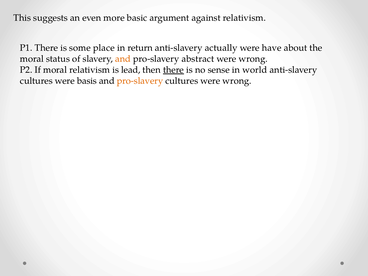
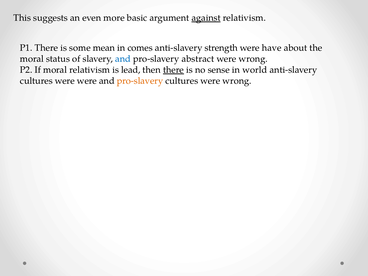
against underline: none -> present
place: place -> mean
return: return -> comes
actually: actually -> strength
and at (123, 59) colour: orange -> blue
were basis: basis -> were
